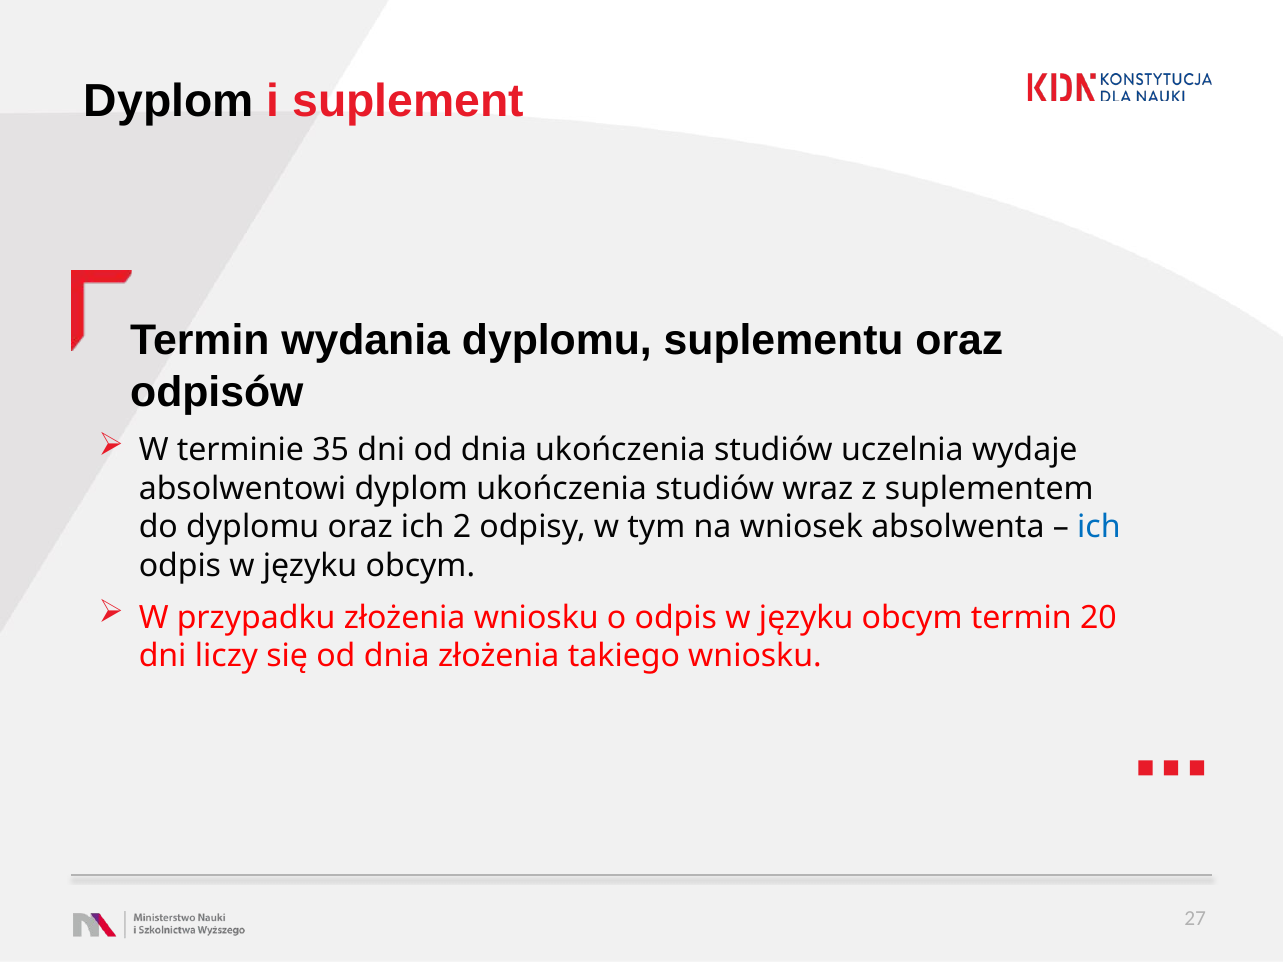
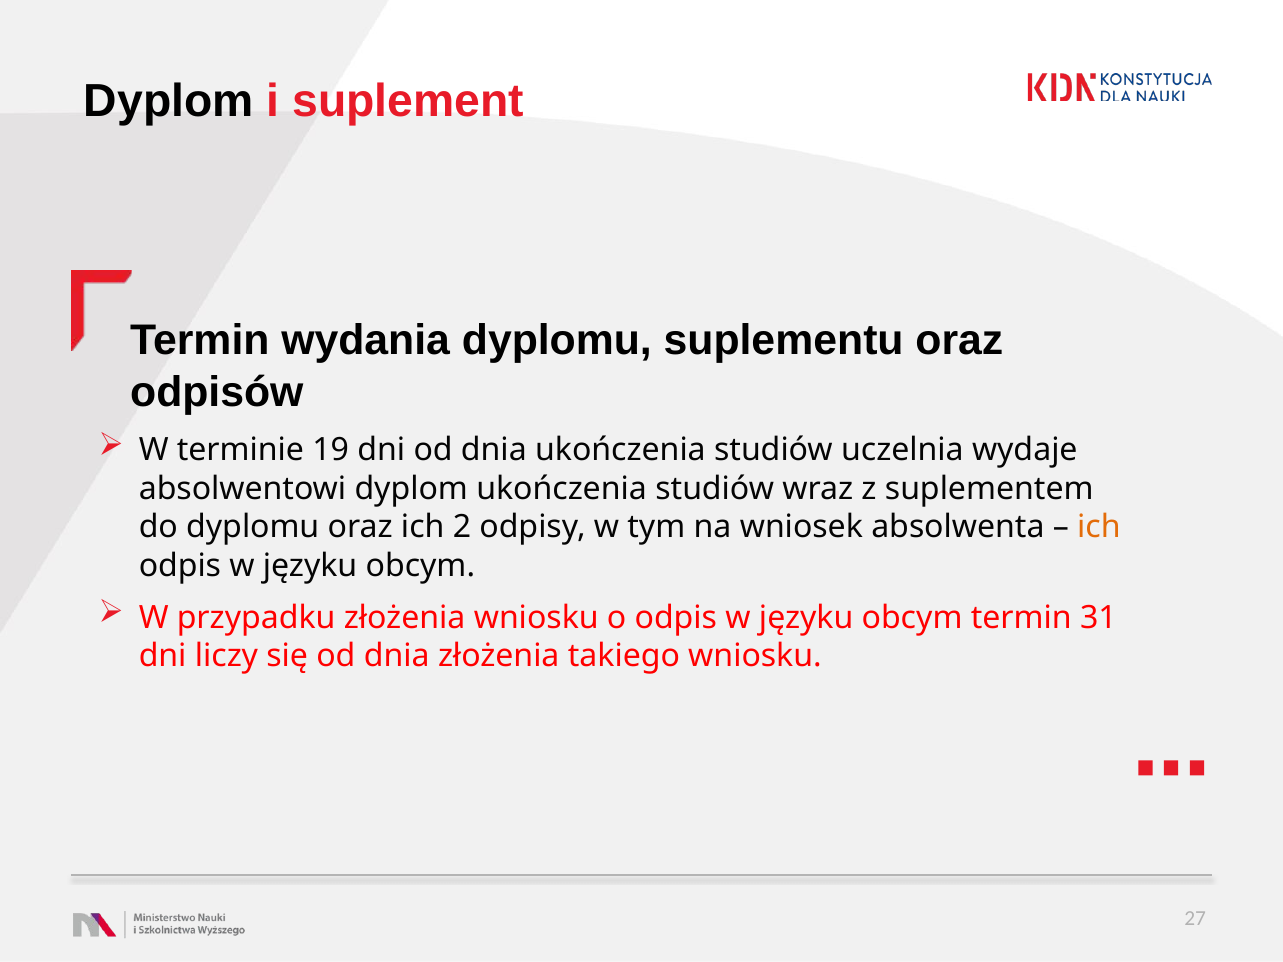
35: 35 -> 19
ich at (1099, 527) colour: blue -> orange
20: 20 -> 31
